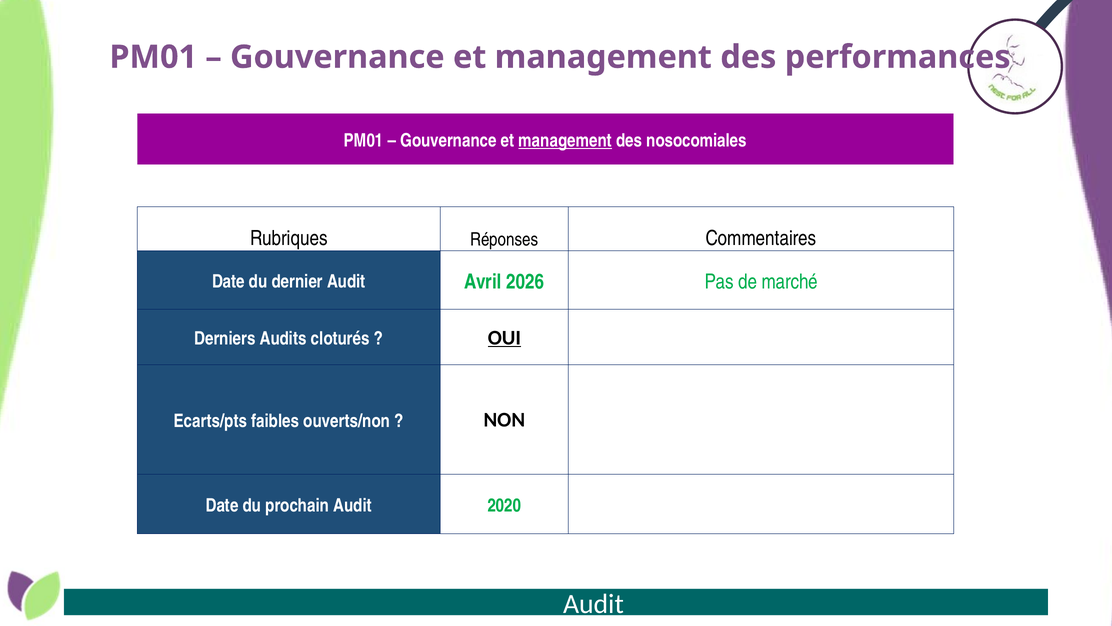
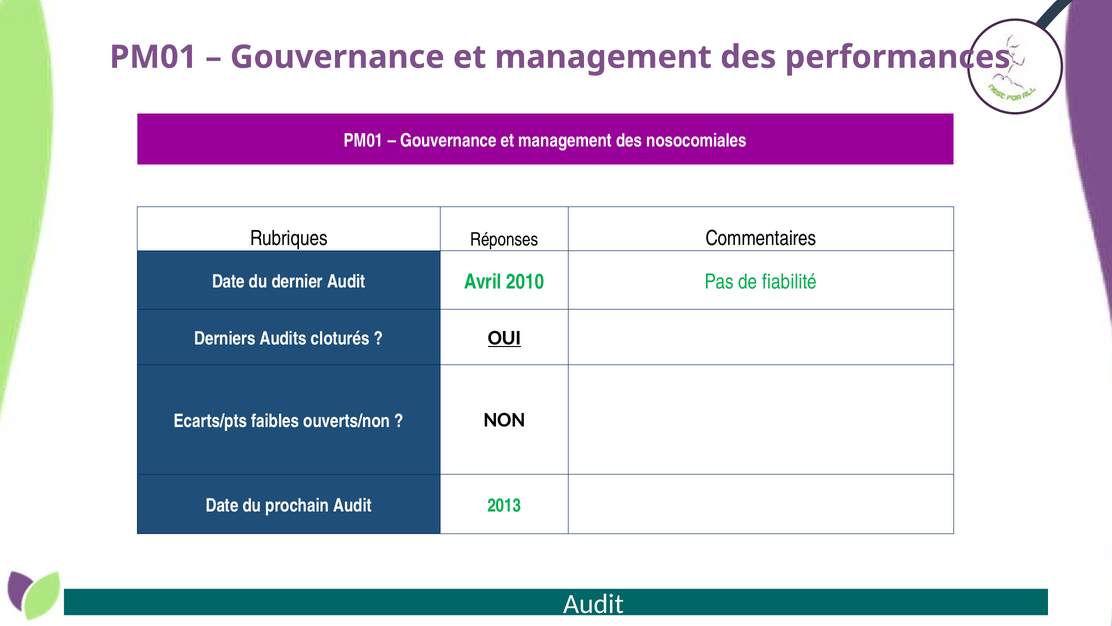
management at (565, 140) underline: present -> none
2026: 2026 -> 2010
marché: marché -> fiabilité
2020: 2020 -> 2013
